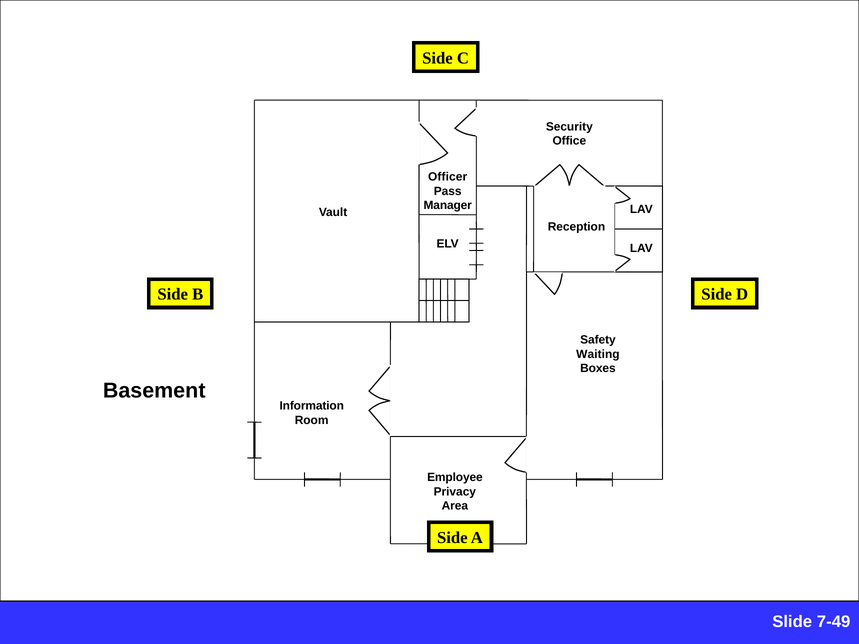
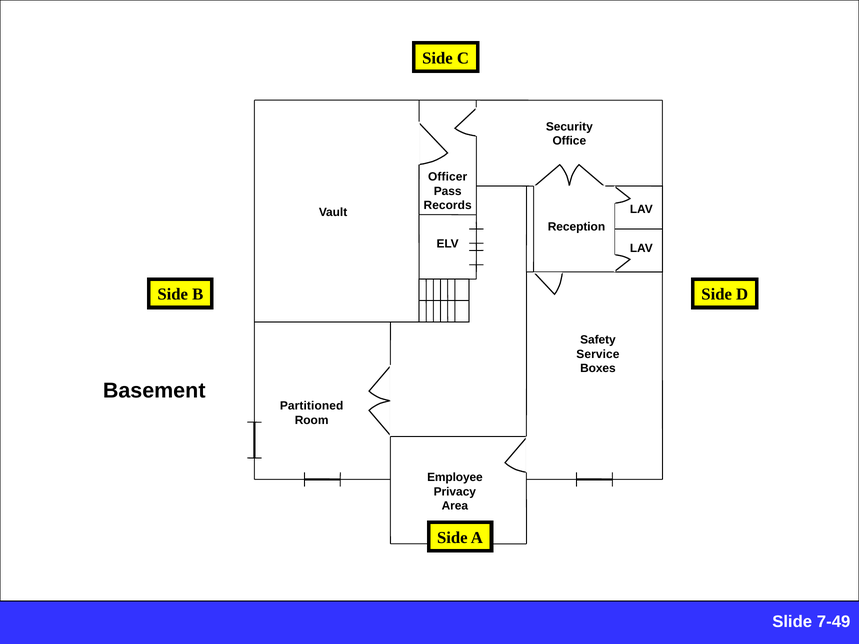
Manager: Manager -> Records
Waiting: Waiting -> Service
Information: Information -> Partitioned
